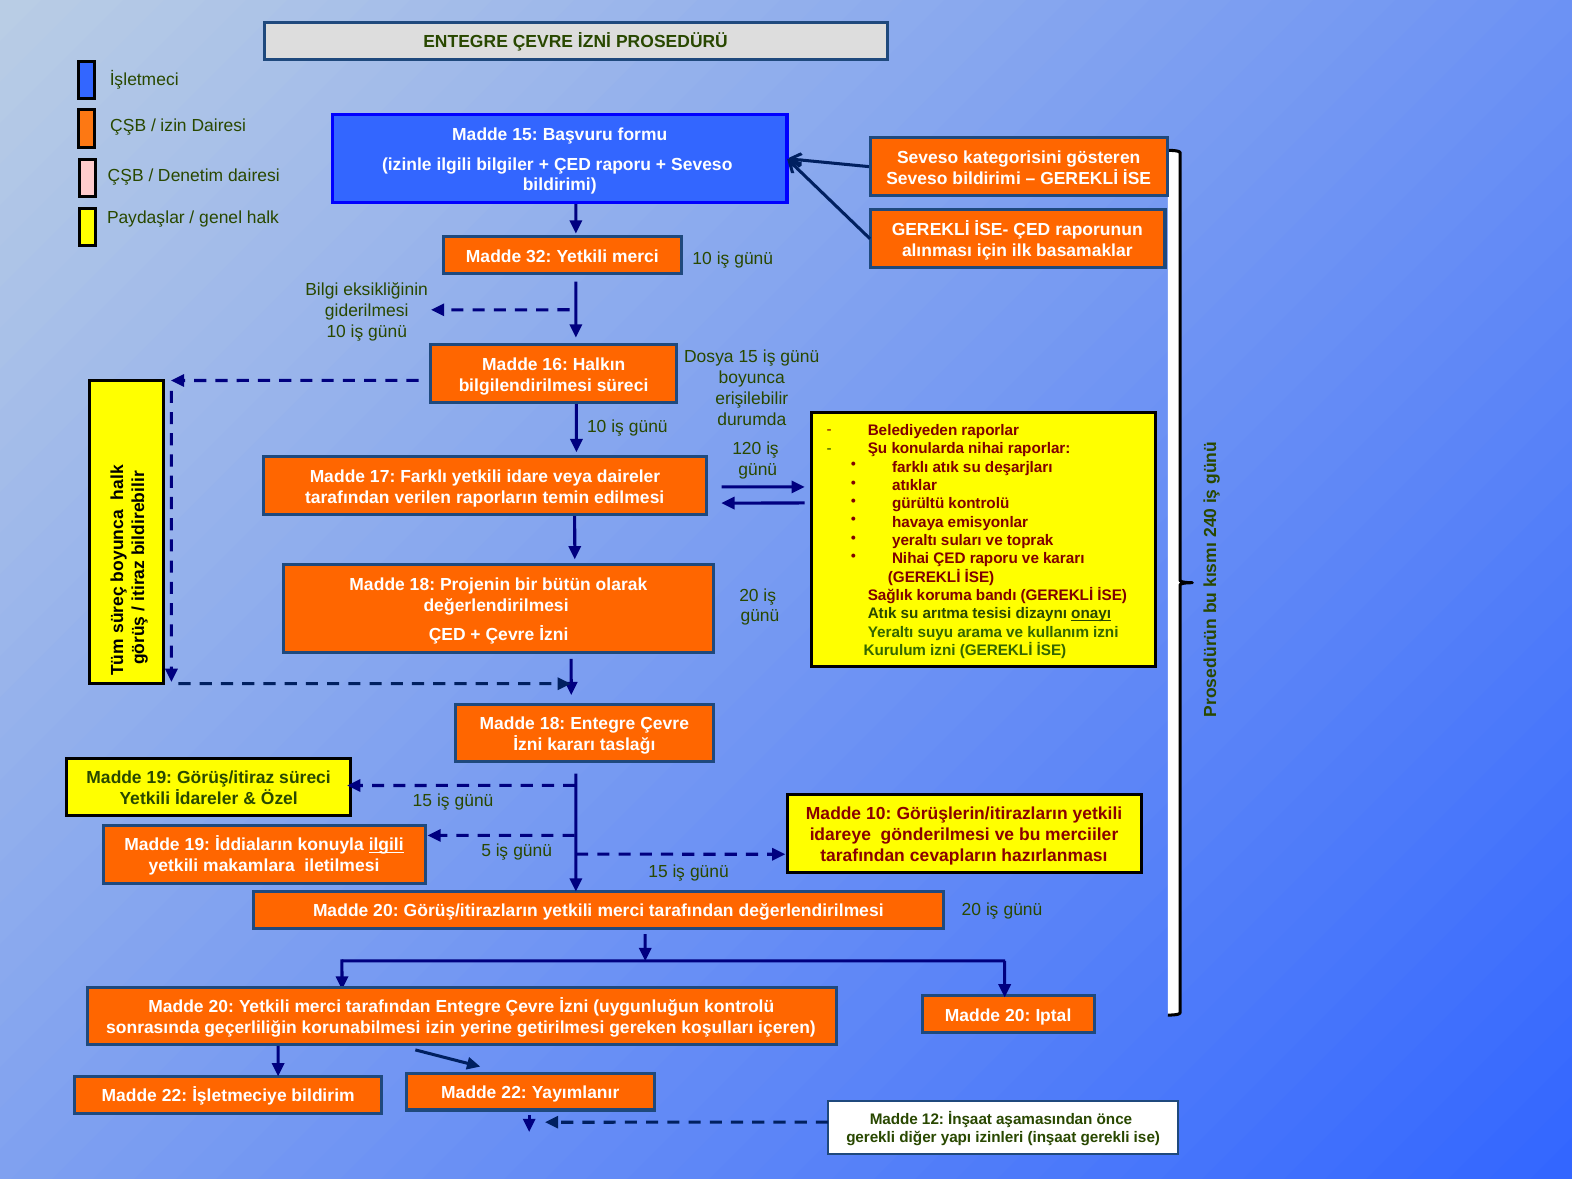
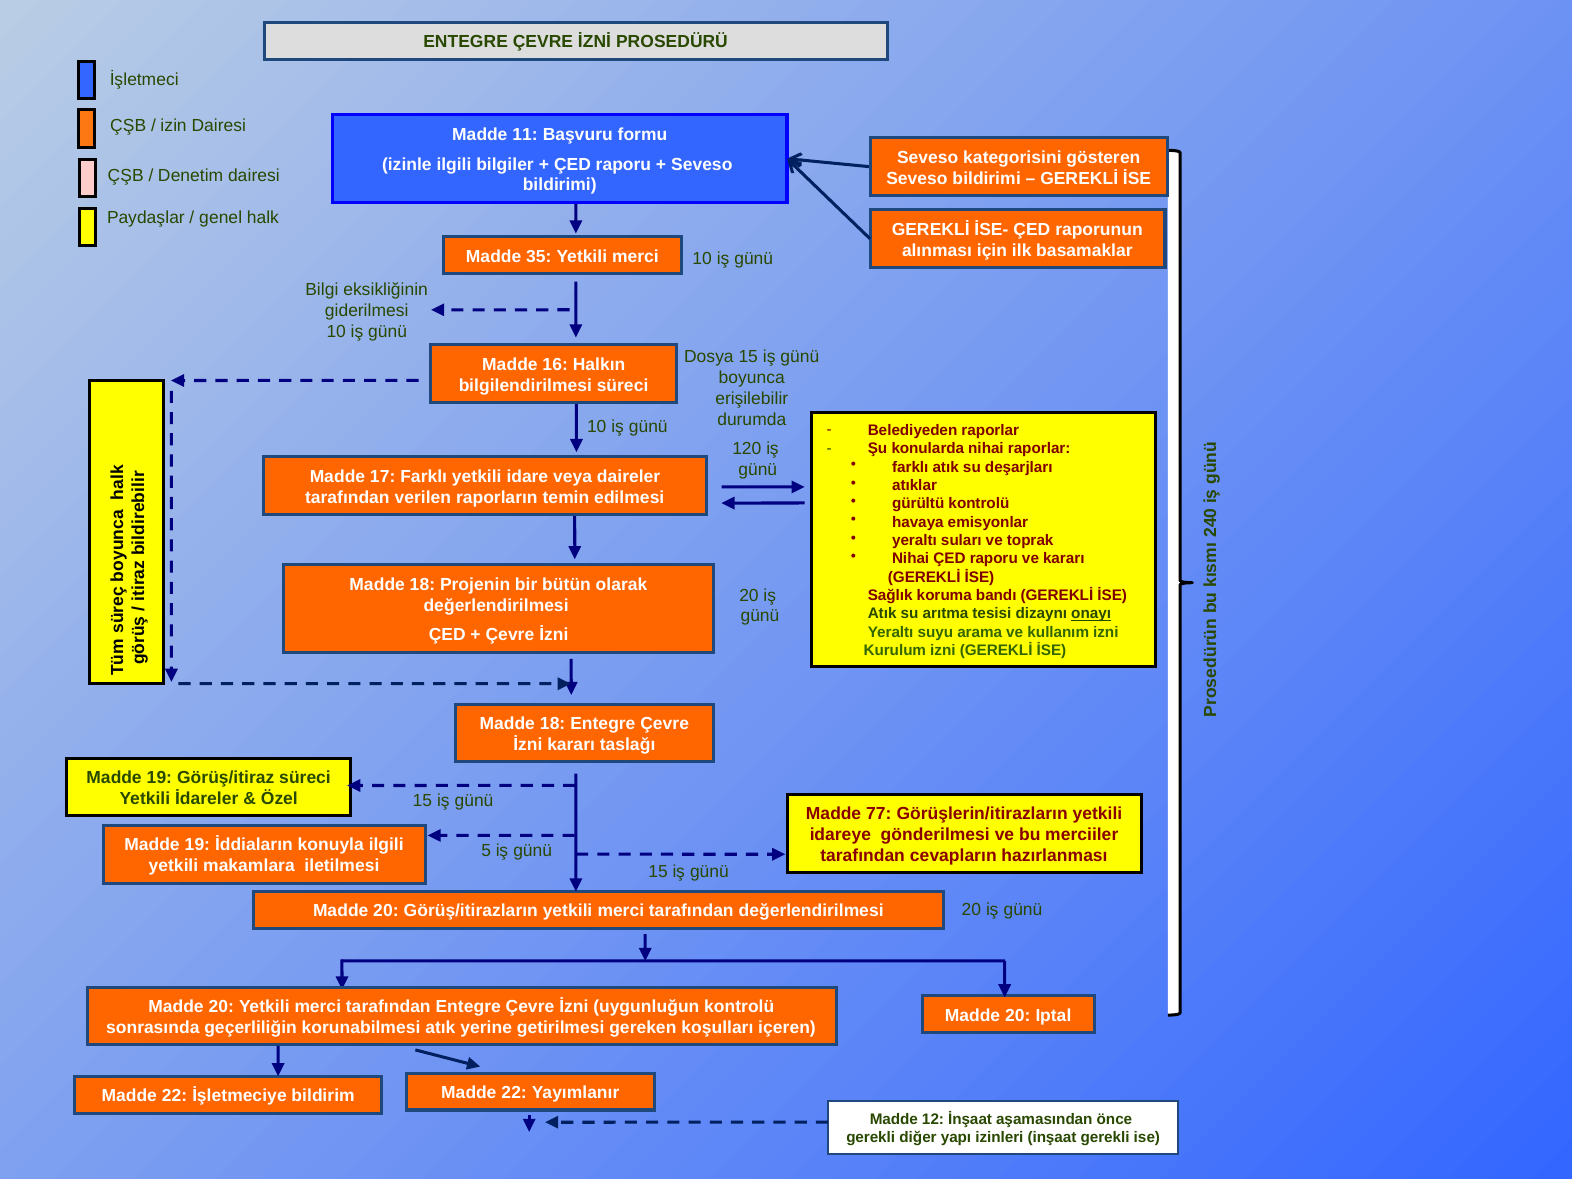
Madde 15: 15 -> 11
32: 32 -> 35
Madde 10: 10 -> 77
ilgili at (386, 845) underline: present -> none
korunabilmesi izin: izin -> atık
